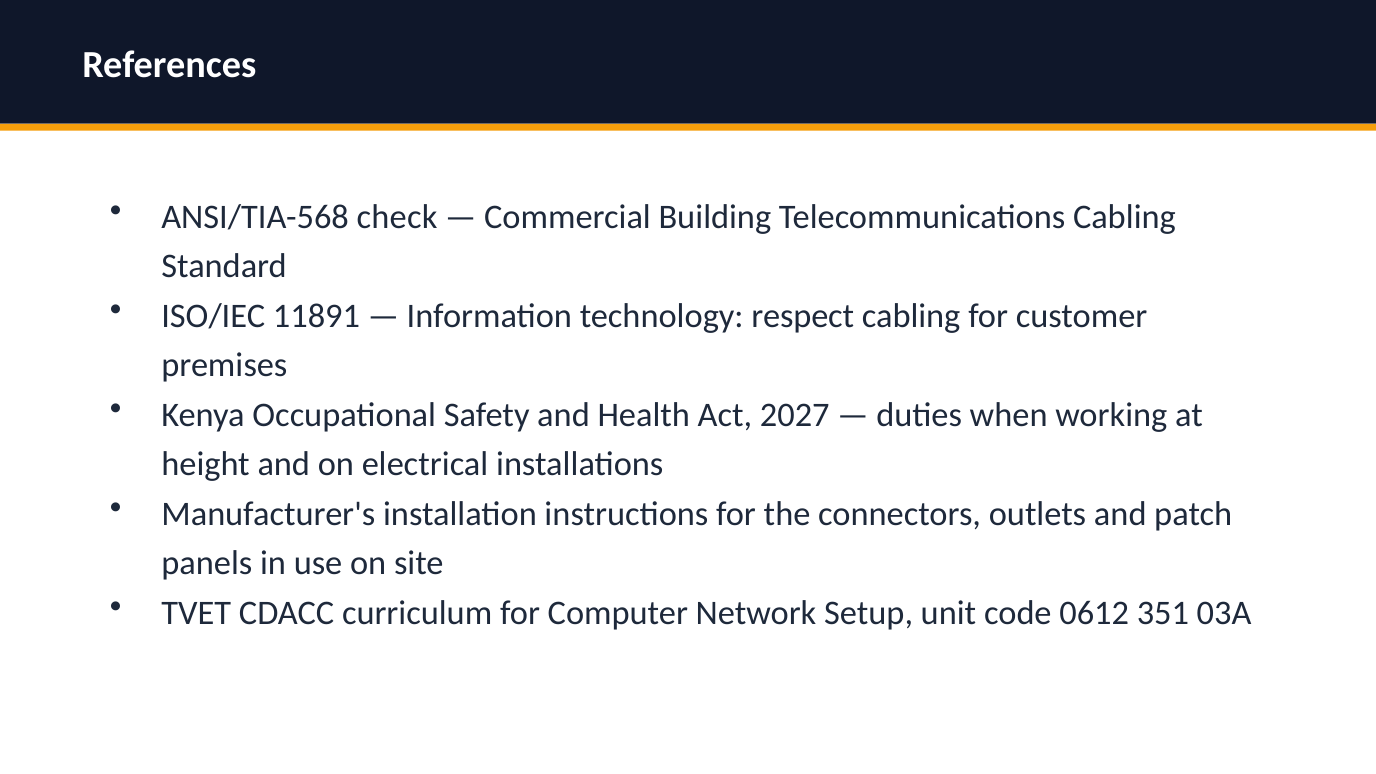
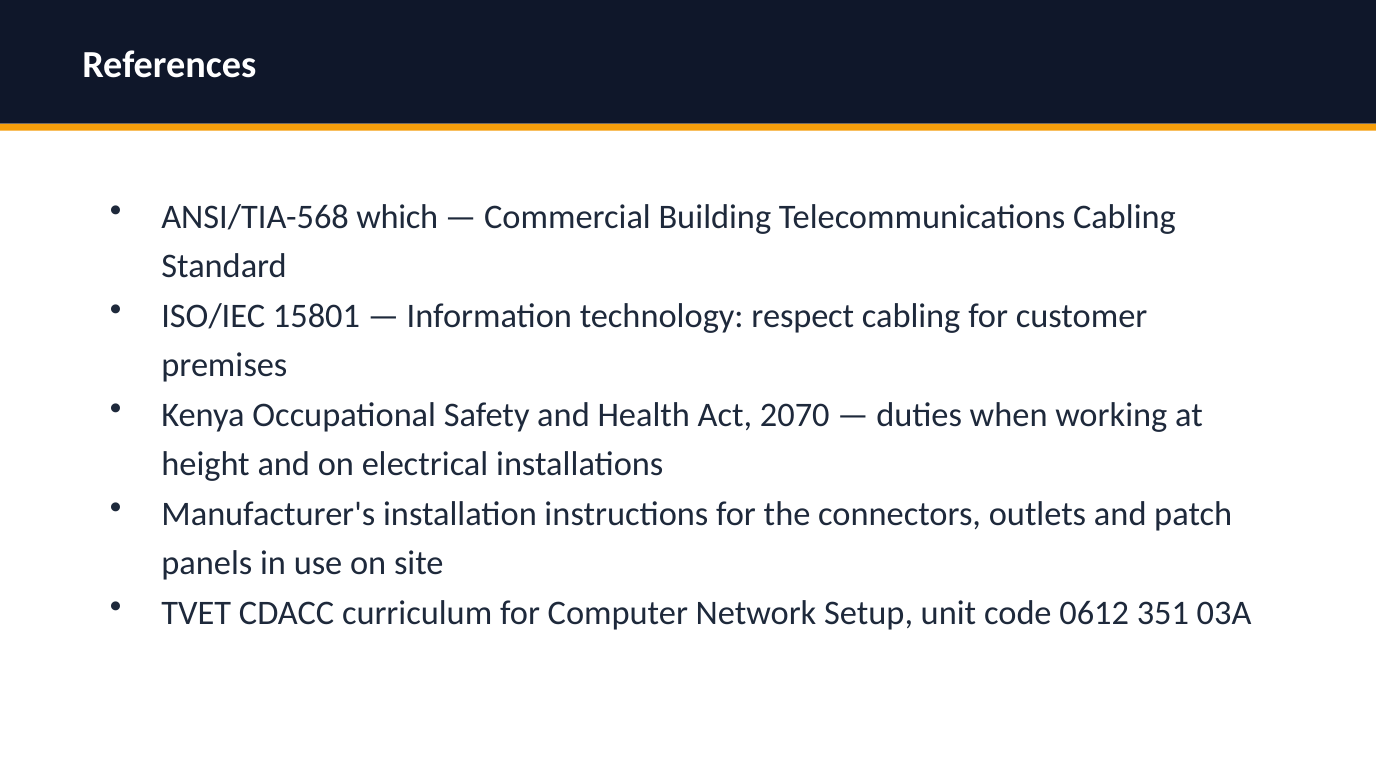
check: check -> which
11891: 11891 -> 15801
2027: 2027 -> 2070
